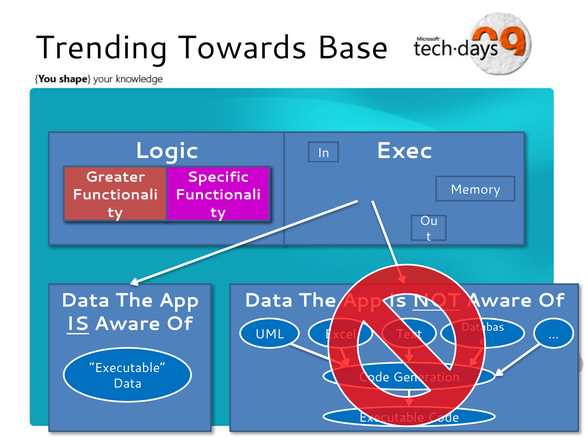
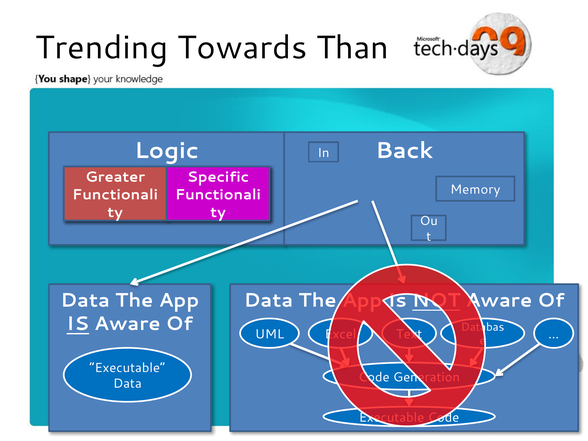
Base: Base -> Than
Exec: Exec -> Back
